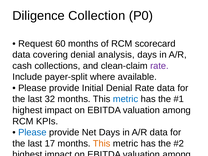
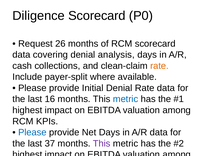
Diligence Collection: Collection -> Scorecard
60: 60 -> 26
rate at (159, 66) colour: purple -> orange
32: 32 -> 16
17: 17 -> 37
This at (102, 143) colour: orange -> purple
